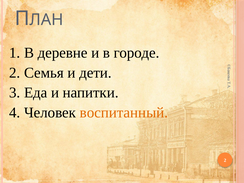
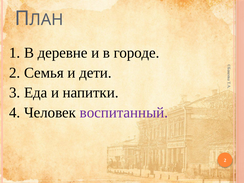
воспитанный colour: orange -> purple
